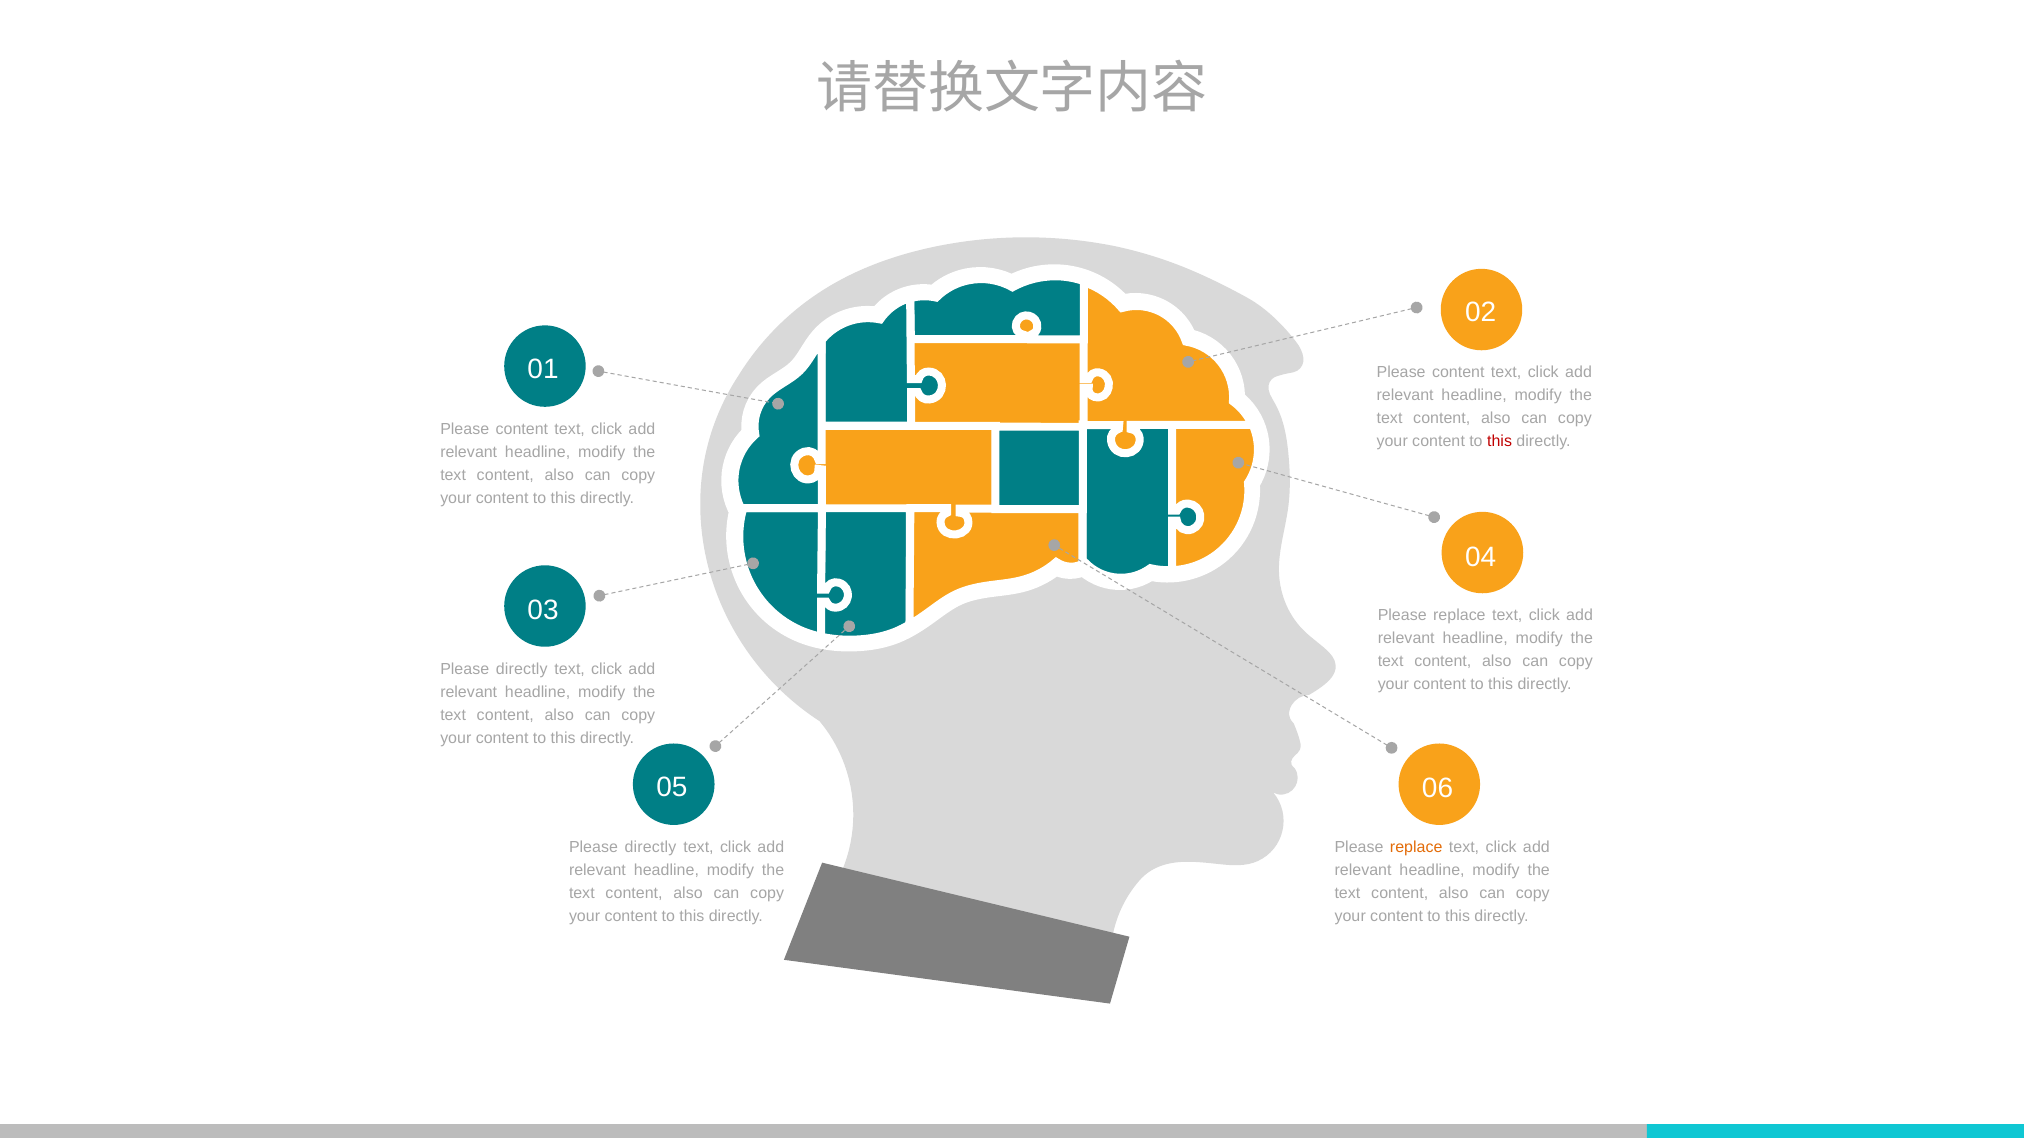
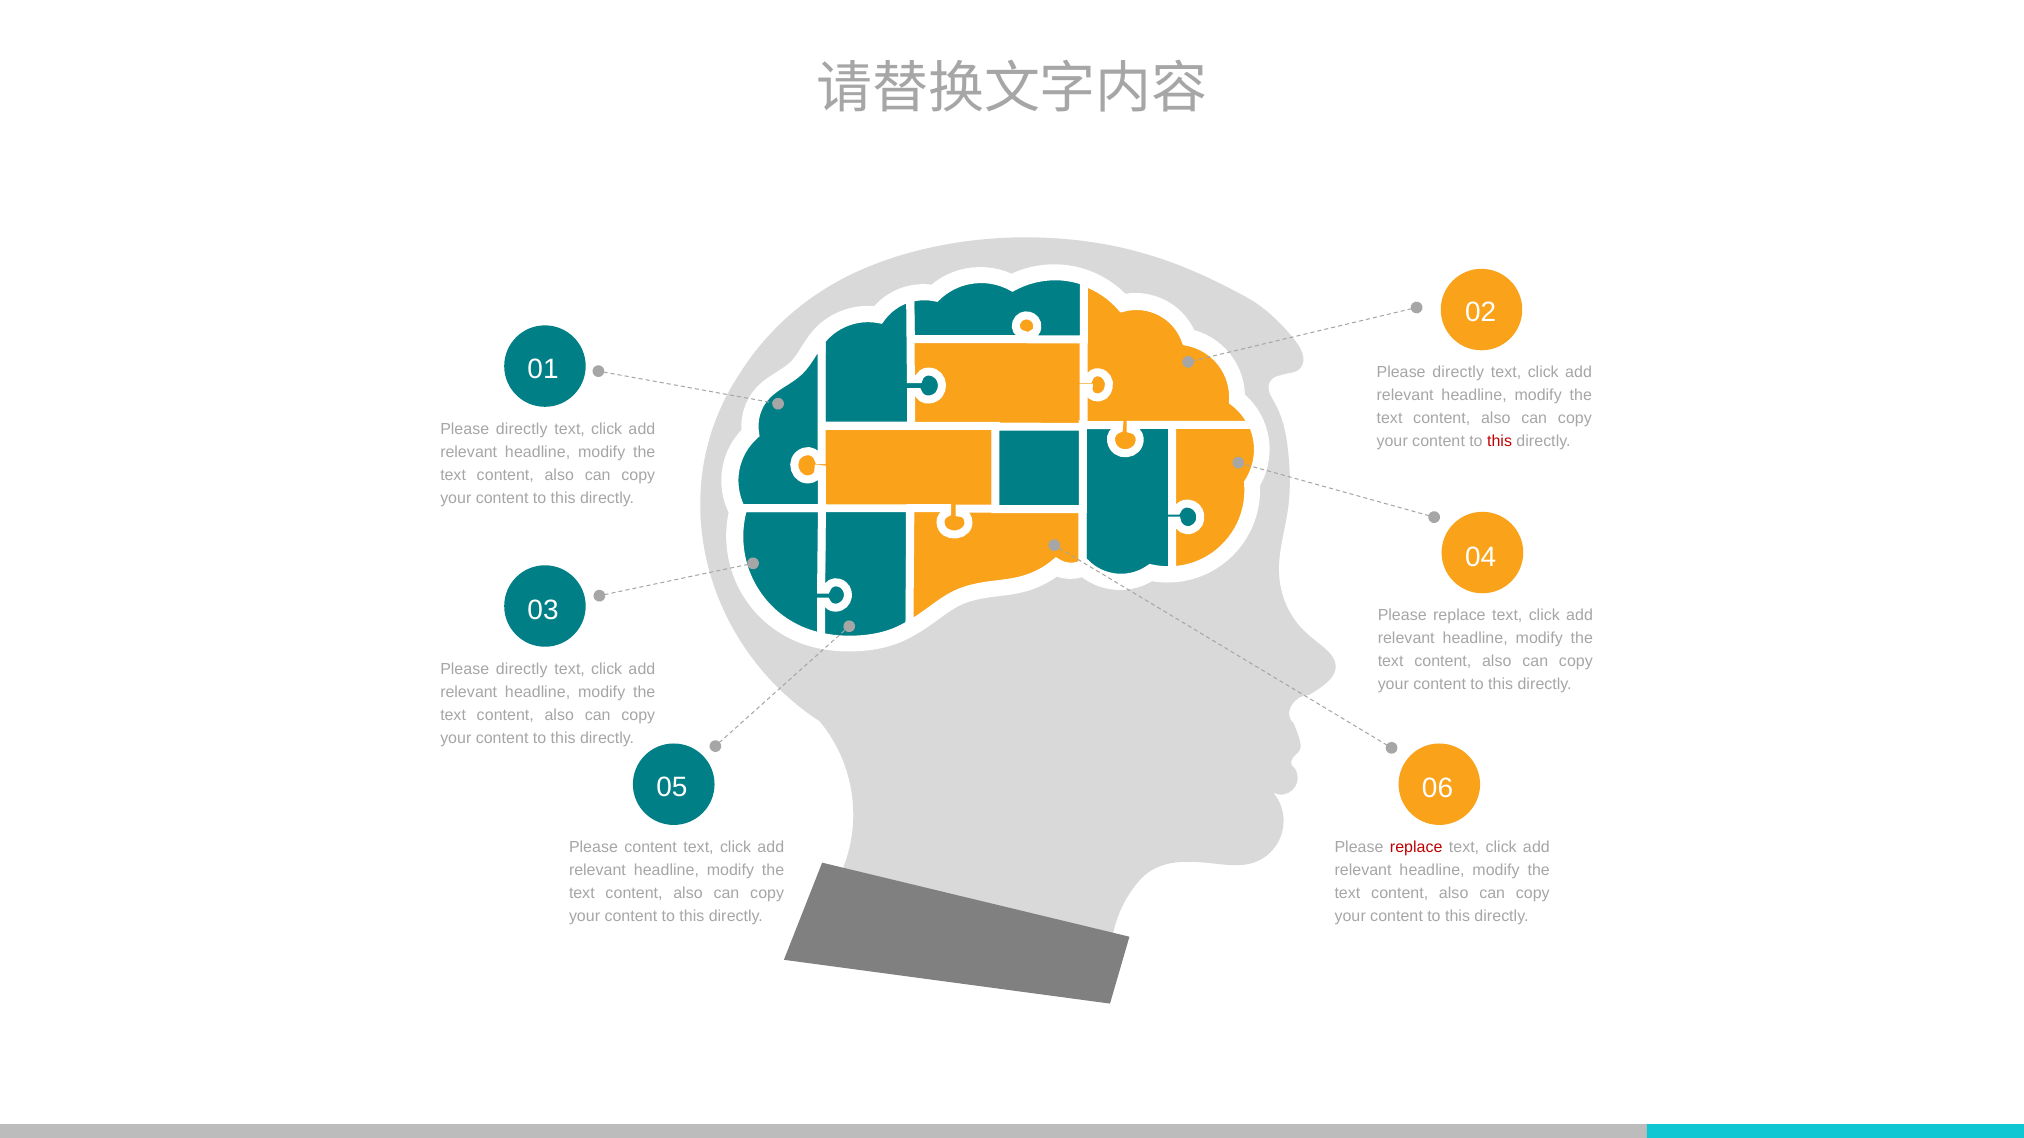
content at (1458, 373): content -> directly
content at (522, 429): content -> directly
directly at (651, 848): directly -> content
replace at (1416, 848) colour: orange -> red
